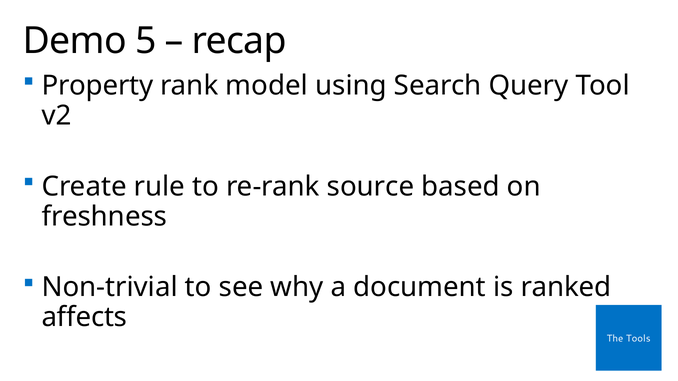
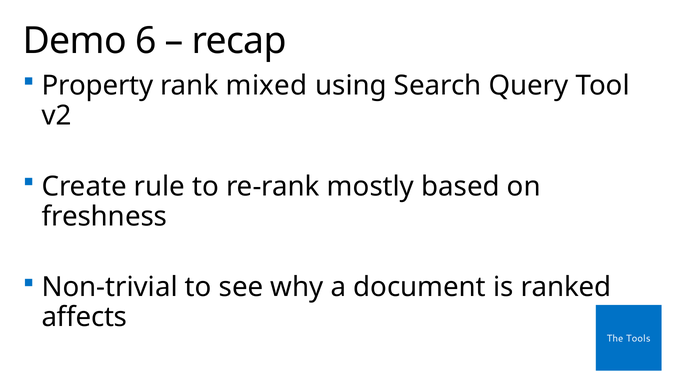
5: 5 -> 6
model: model -> mixed
source: source -> mostly
